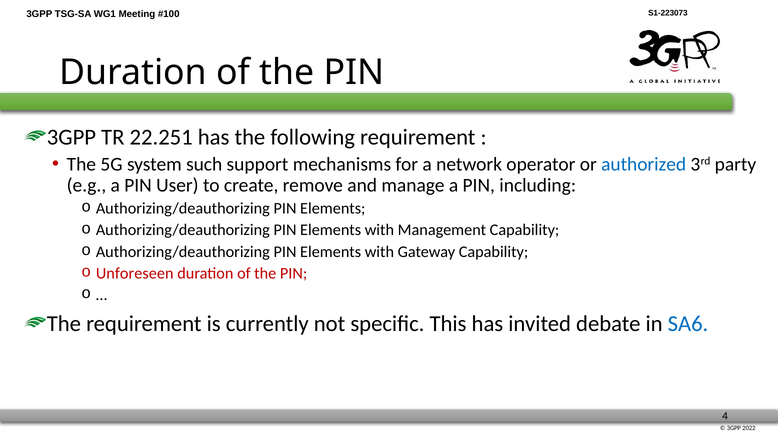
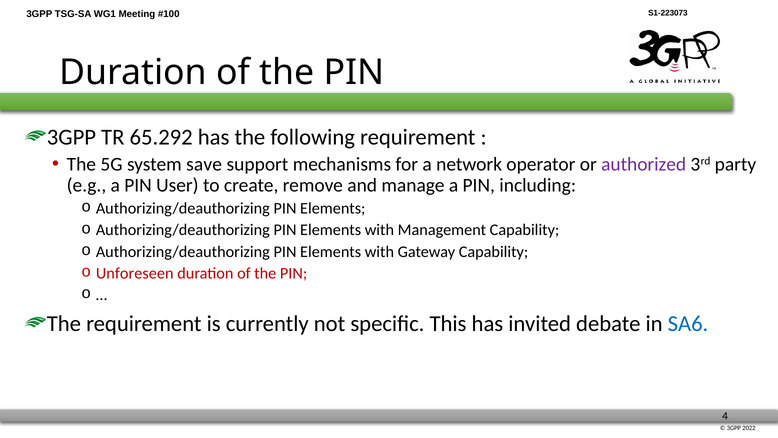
22.251: 22.251 -> 65.292
such: such -> save
authorized colour: blue -> purple
